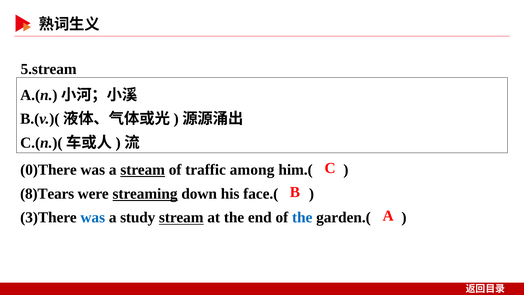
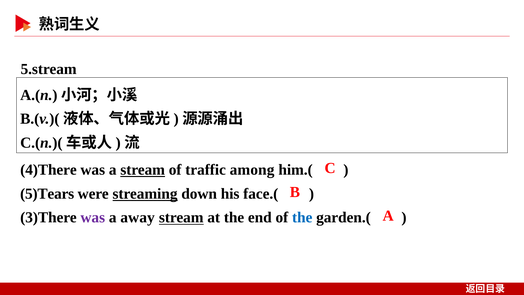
0)There: 0)There -> 4)There
8)Tears: 8)Tears -> 5)Tears
was at (93, 217) colour: blue -> purple
study: study -> away
